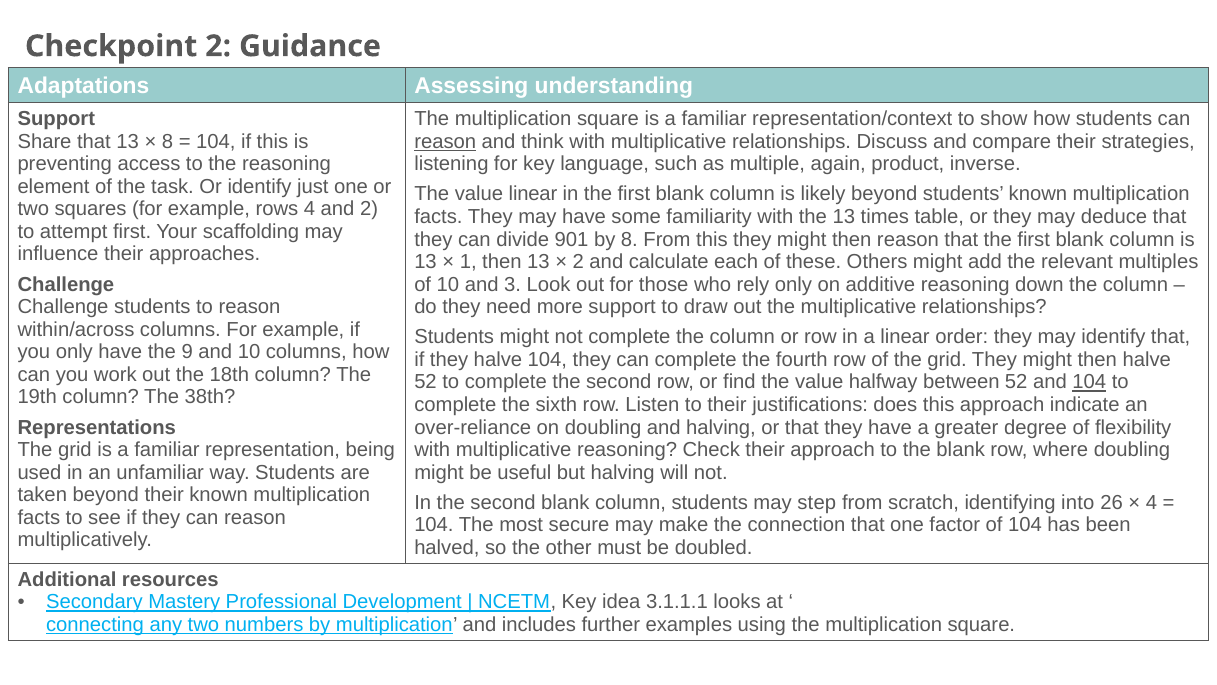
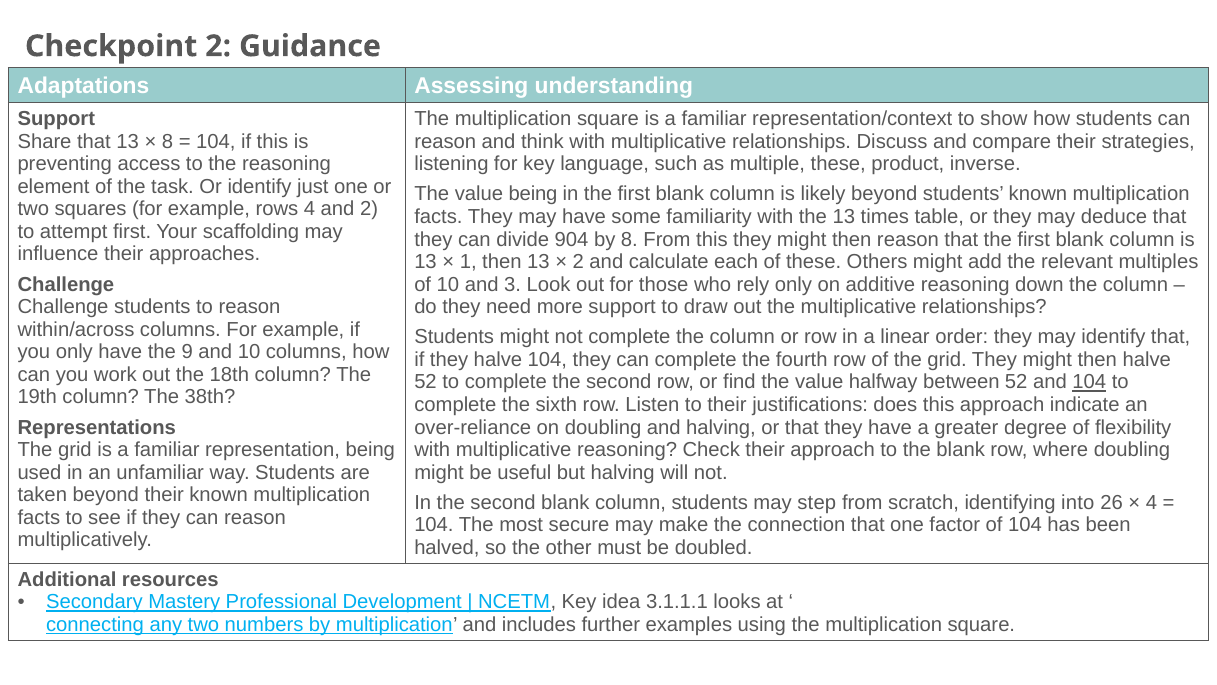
reason at (445, 141) underline: present -> none
multiple again: again -> these
value linear: linear -> being
901: 901 -> 904
